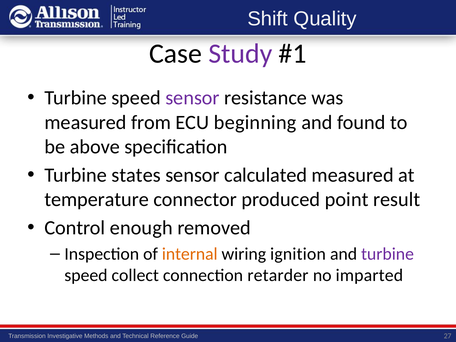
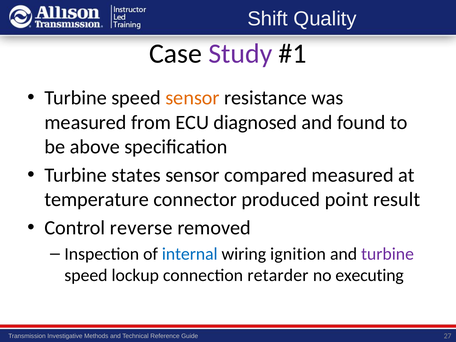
sensor at (193, 98) colour: purple -> orange
beginning: beginning -> diagnosed
calculated: calculated -> compared
enough: enough -> reverse
internal colour: orange -> blue
collect: collect -> lockup
imparted: imparted -> executing
